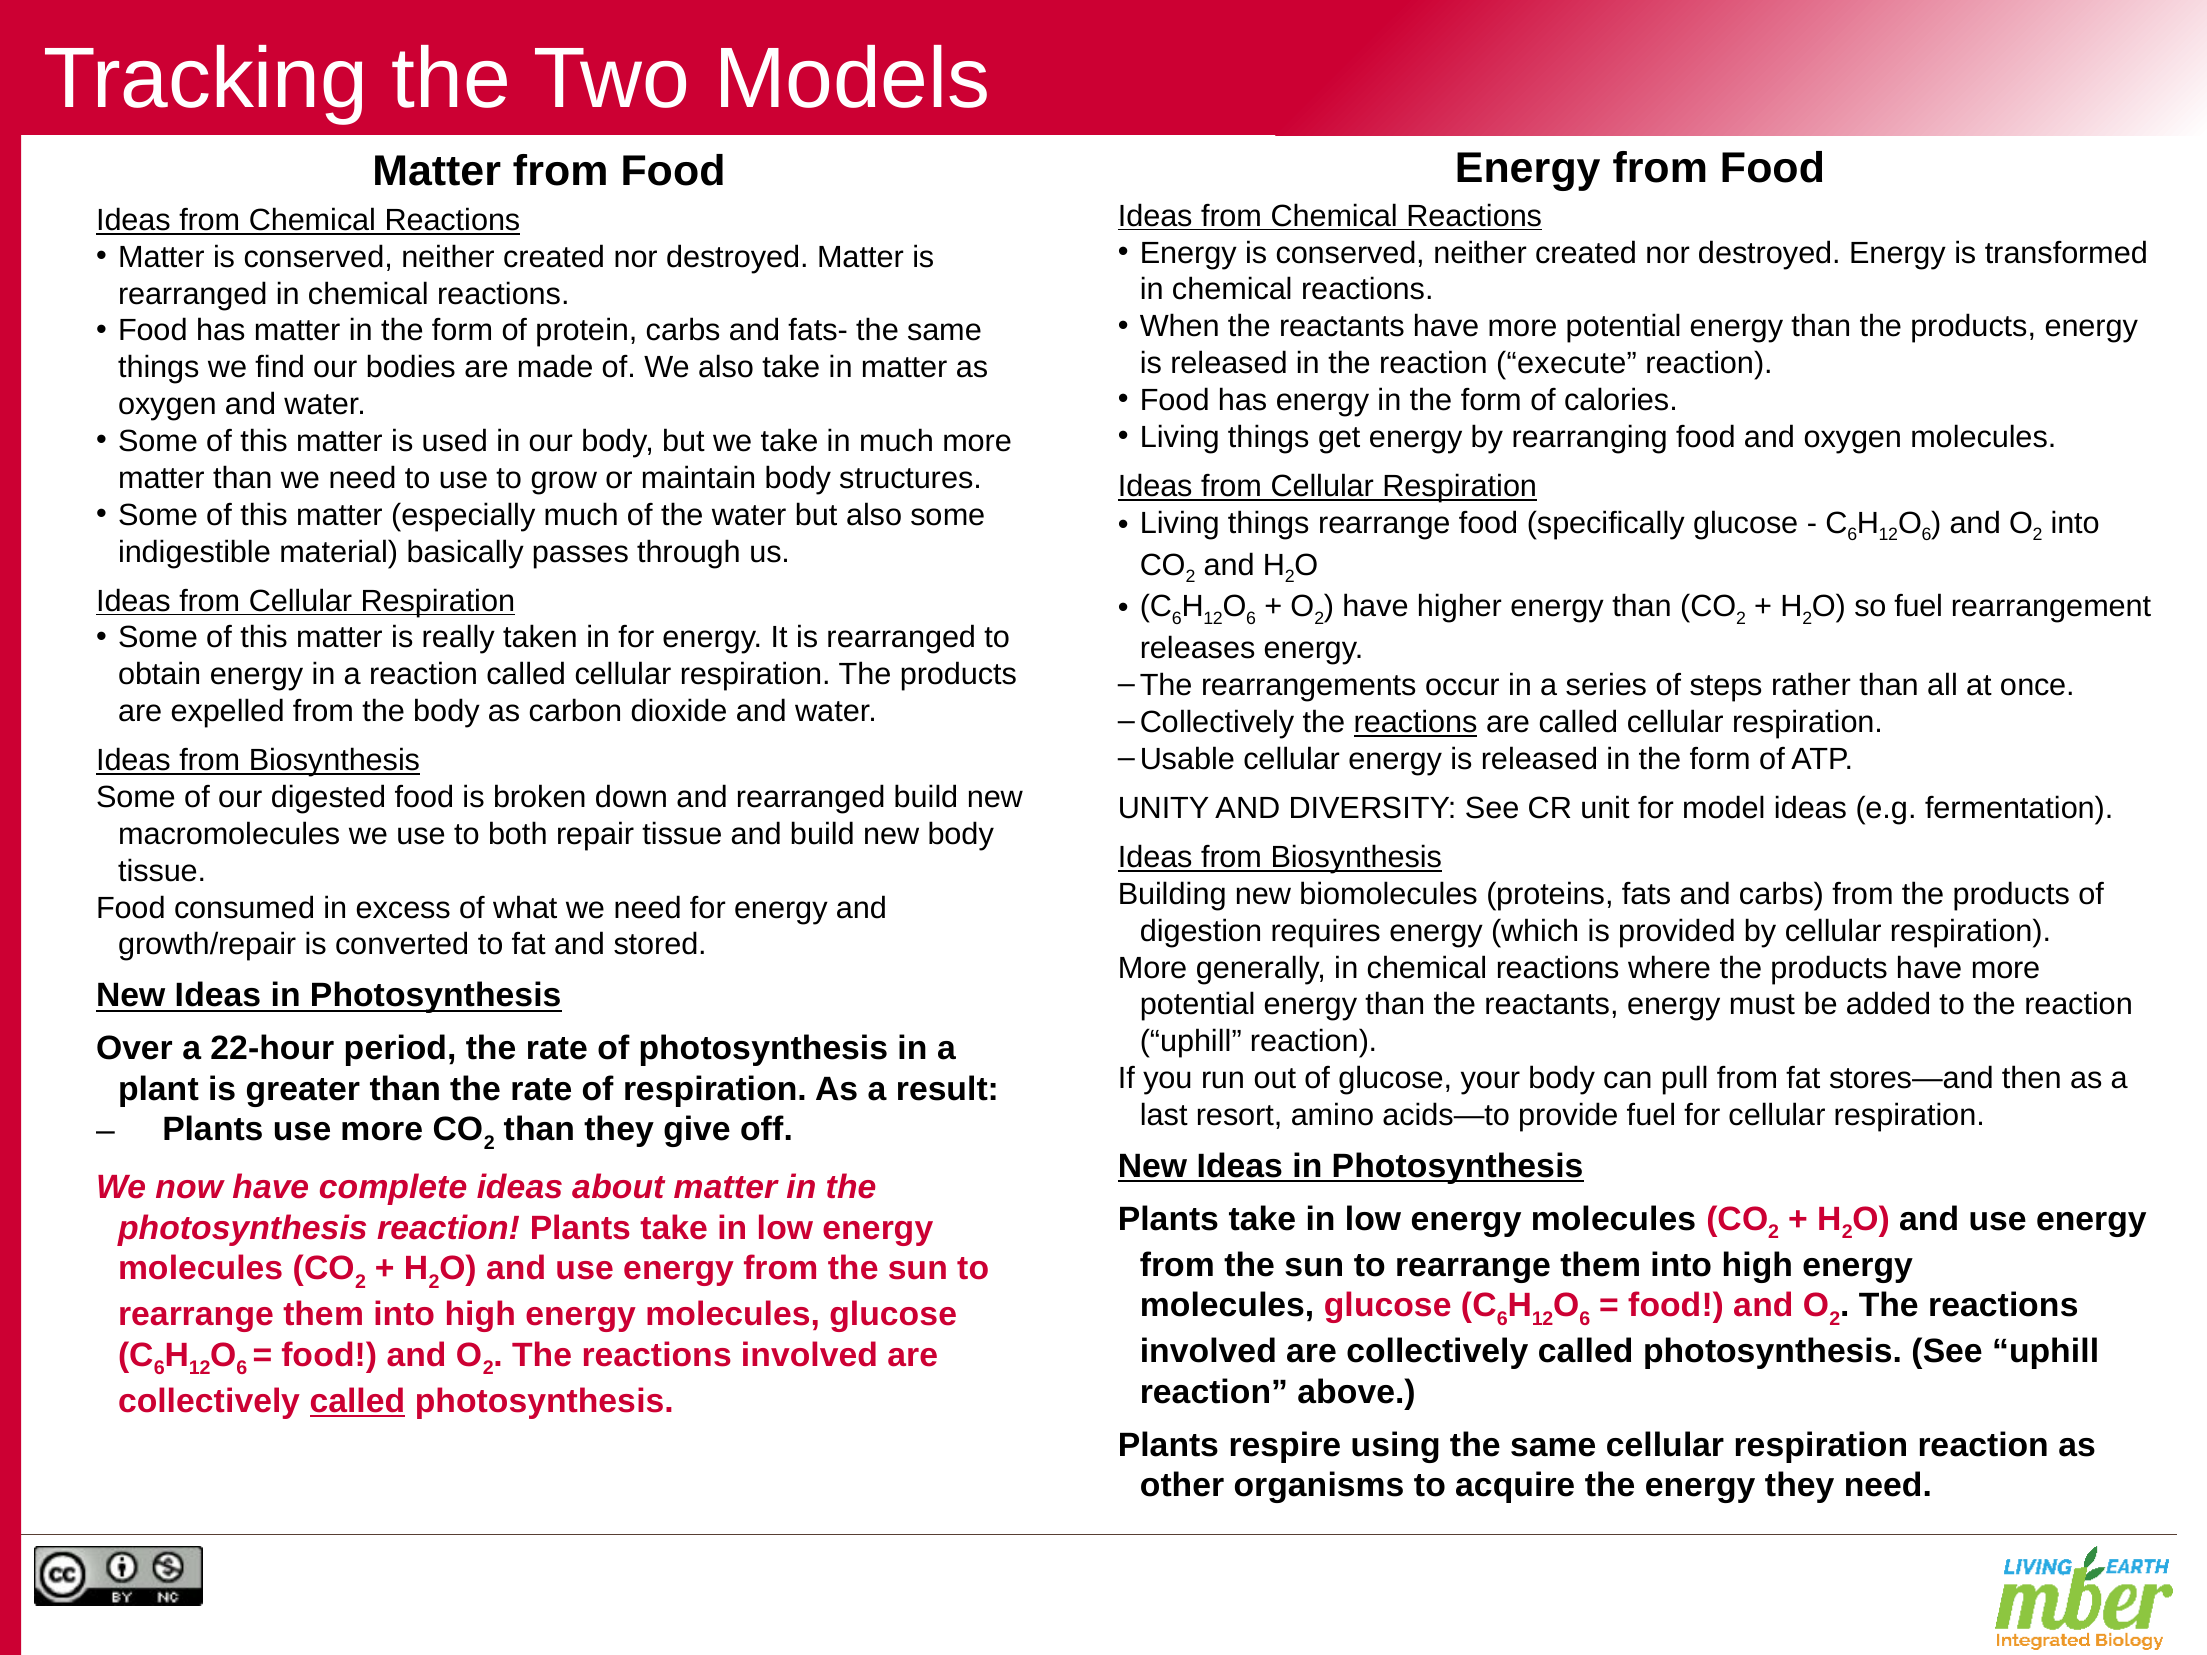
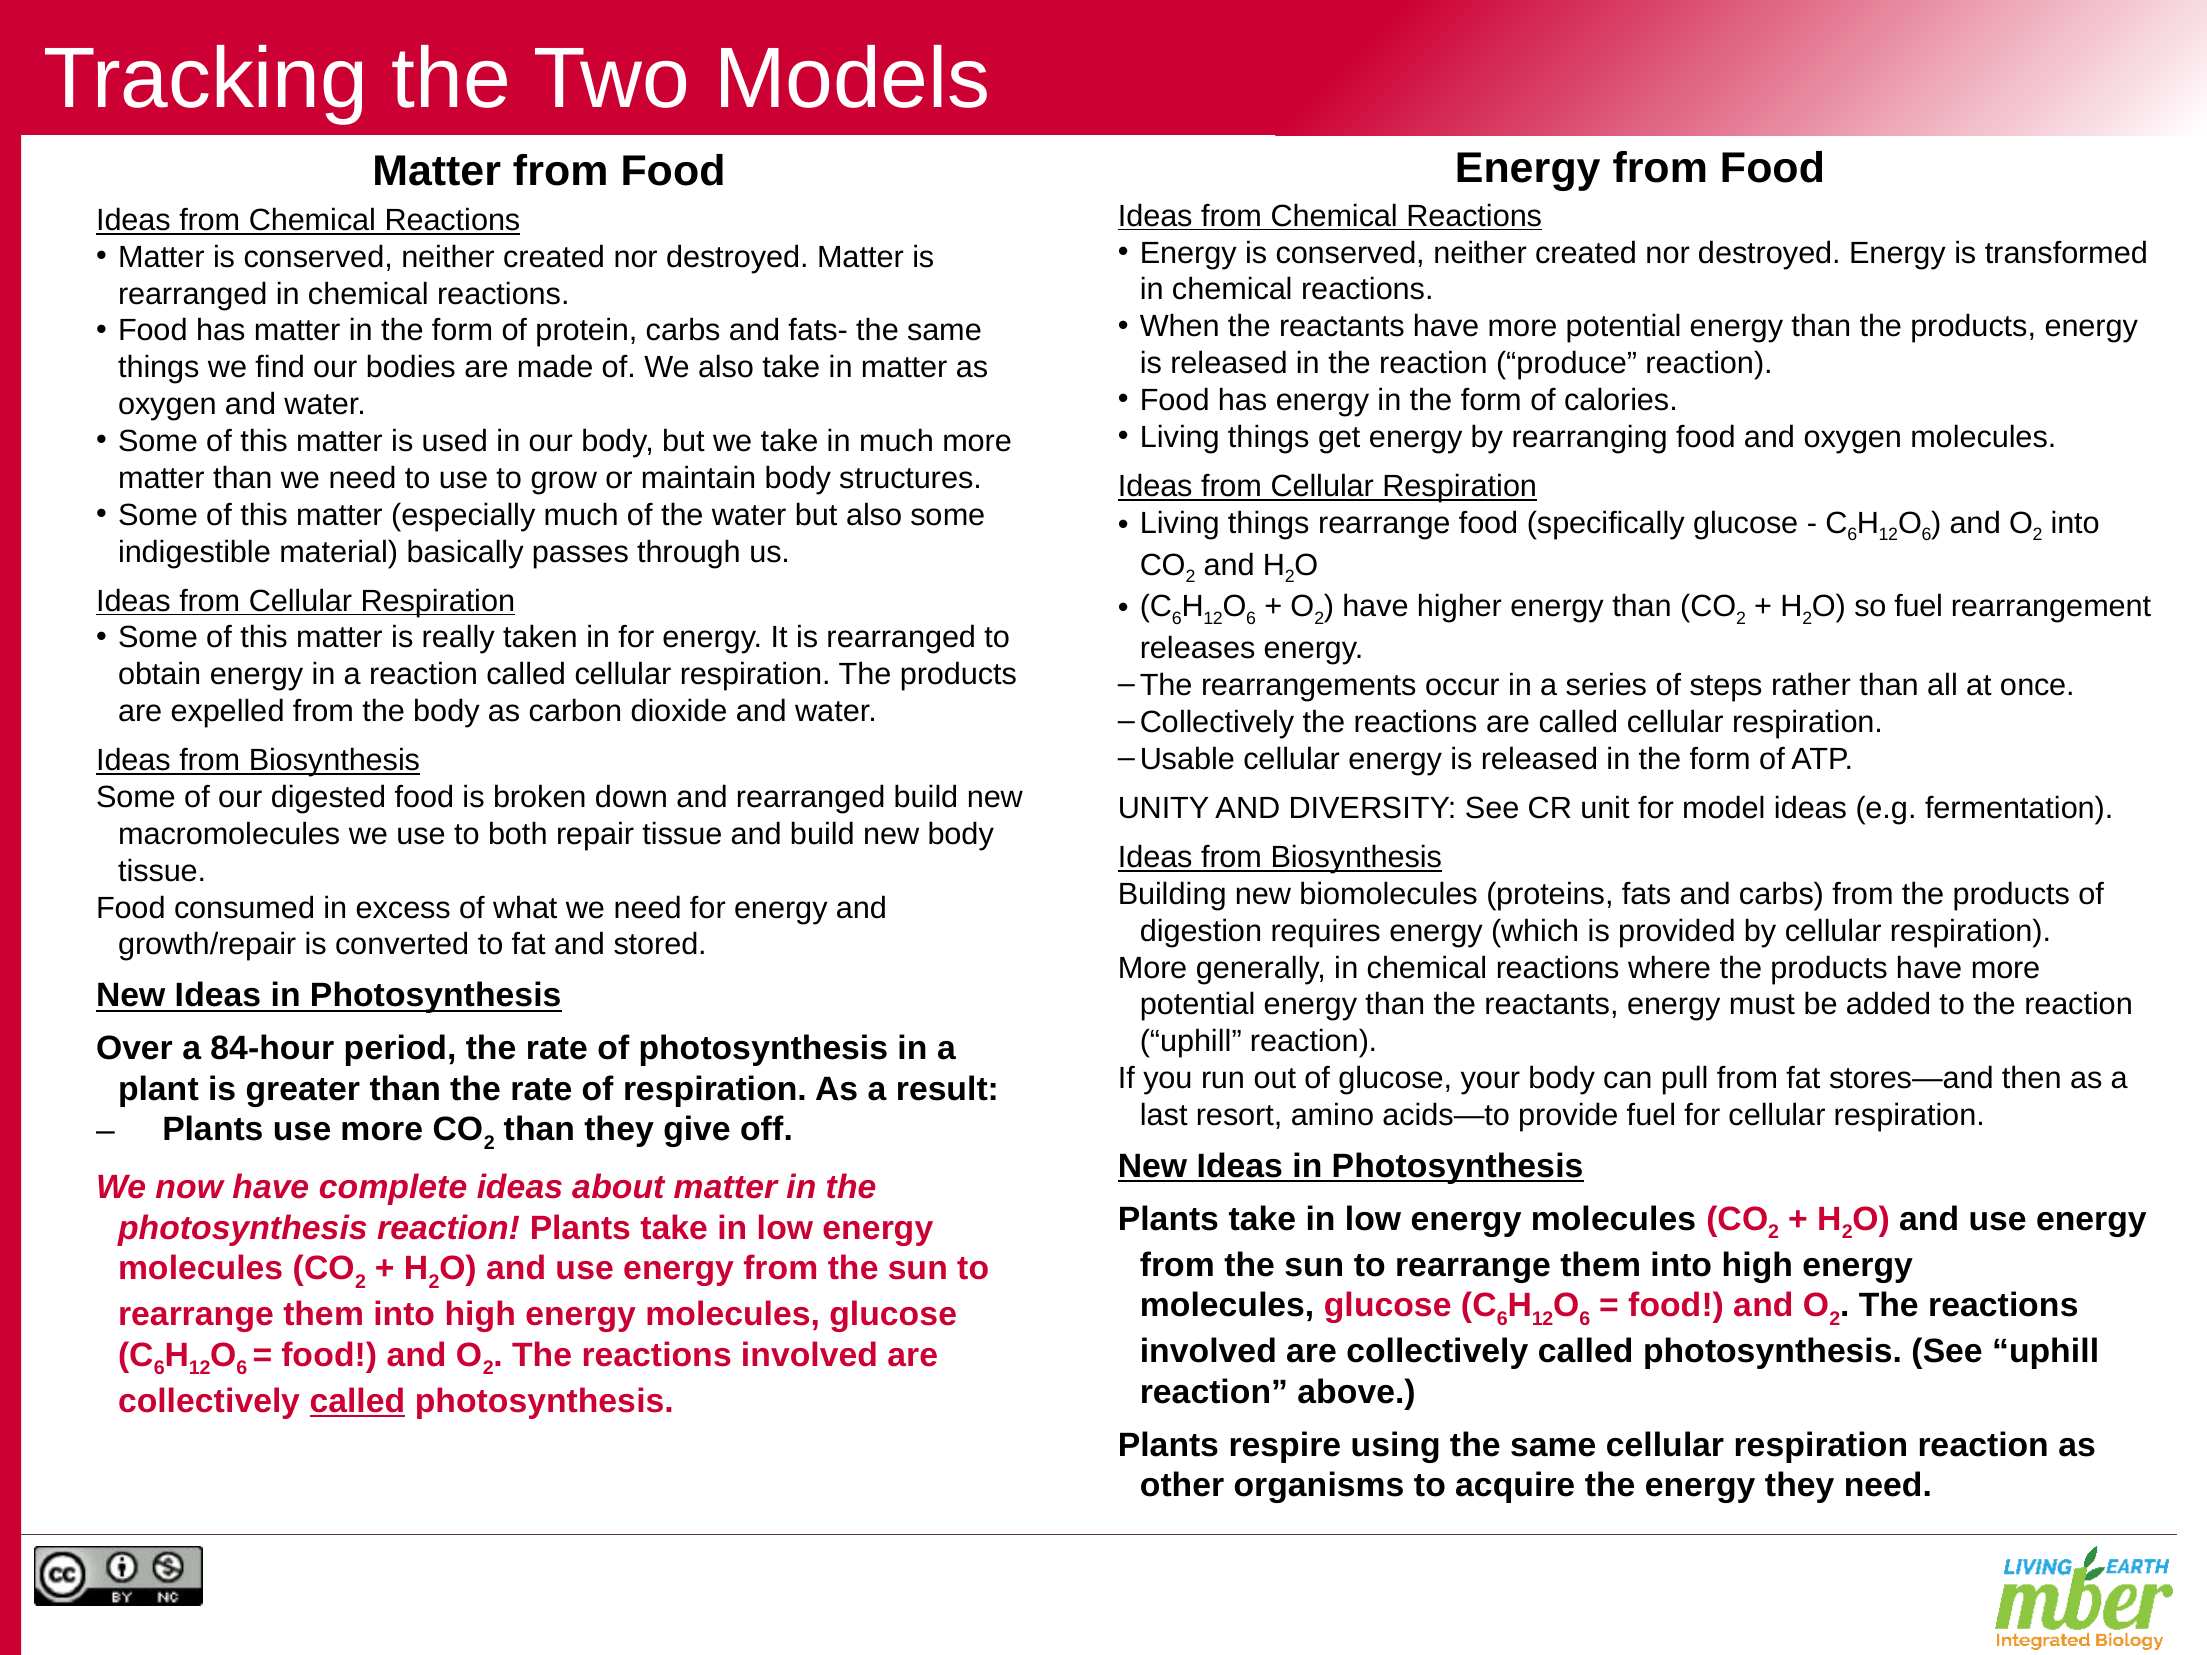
execute: execute -> produce
reactions at (1416, 723) underline: present -> none
22-hour: 22-hour -> 84-hour
